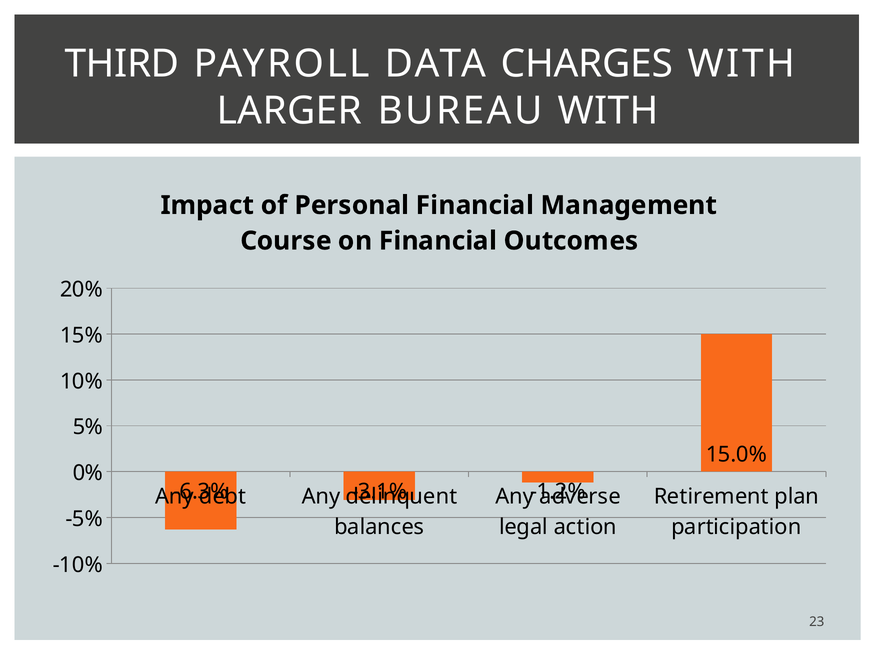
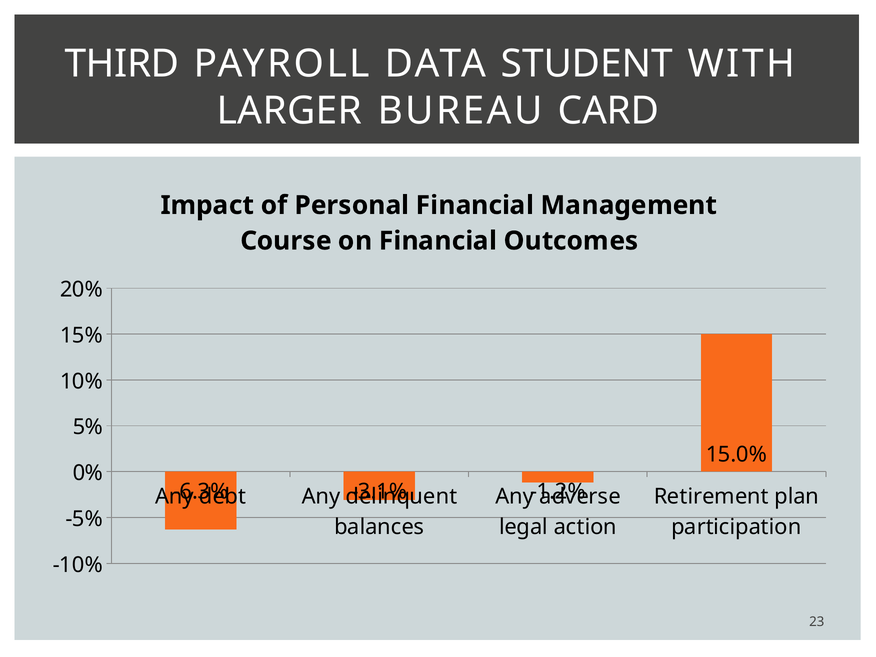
CHARGES: CHARGES -> STUDENT
BUREAU WITH: WITH -> CARD
